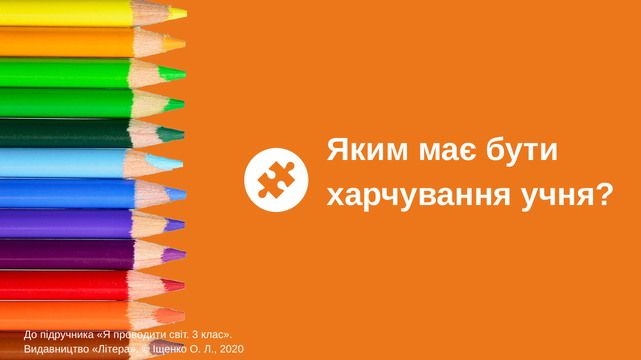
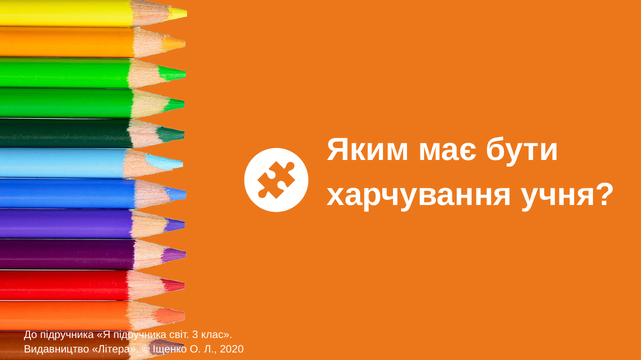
Я проводити: проводити -> підручника
